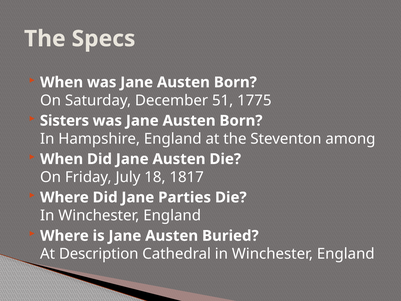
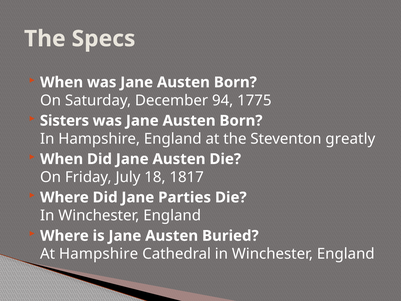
51: 51 -> 94
among: among -> greatly
At Description: Description -> Hampshire
